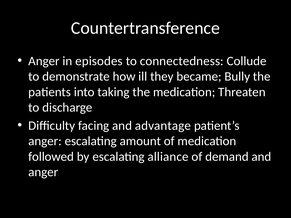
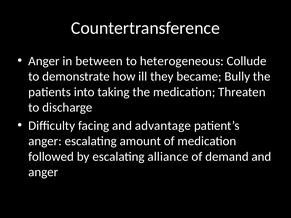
episodes: episodes -> between
connectedness: connectedness -> heterogeneous
